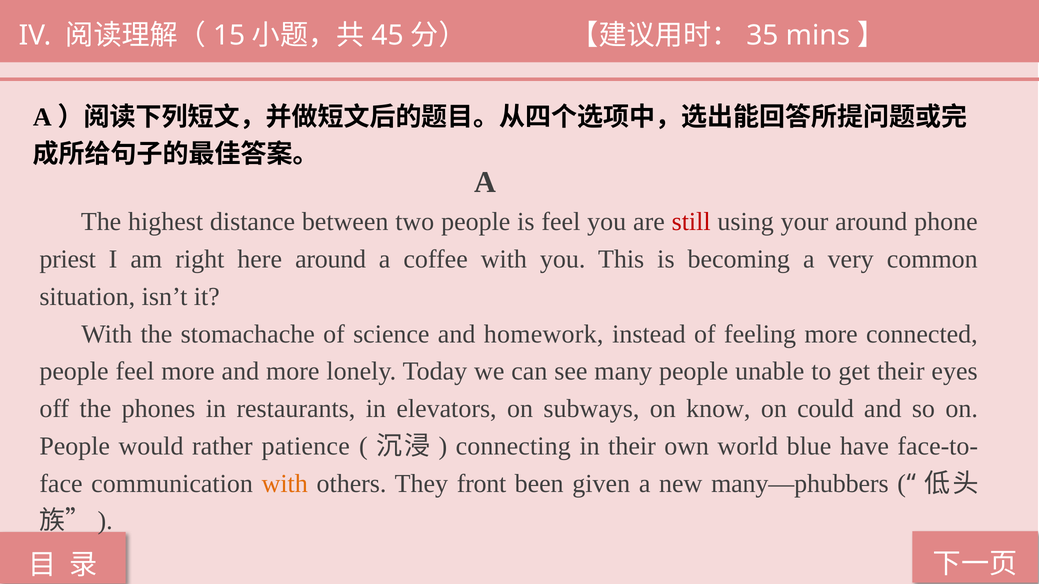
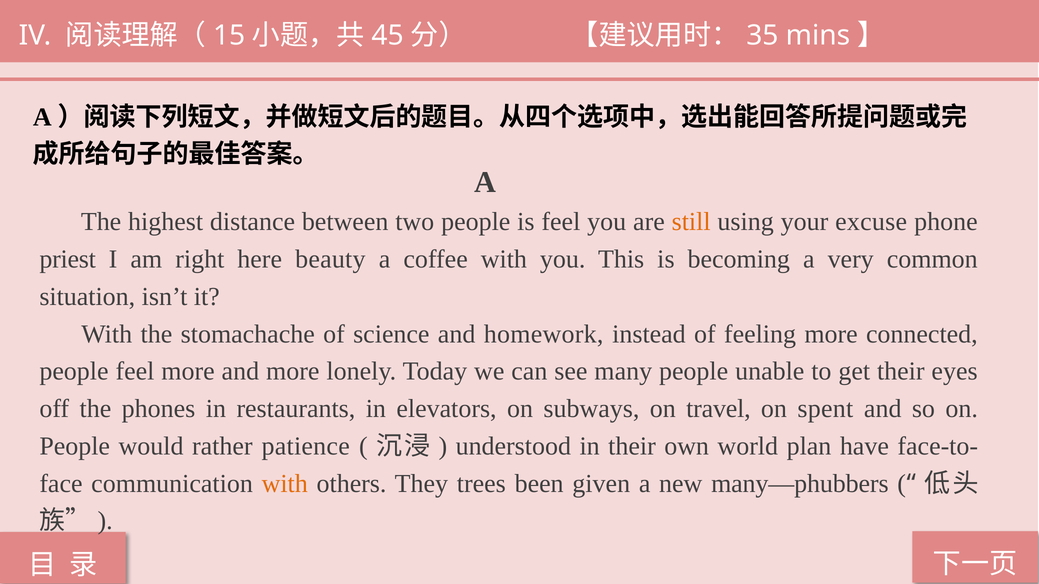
still colour: red -> orange
your around: around -> excuse
here around: around -> beauty
know: know -> travel
could: could -> spent
connecting: connecting -> understood
blue: blue -> plan
front: front -> trees
